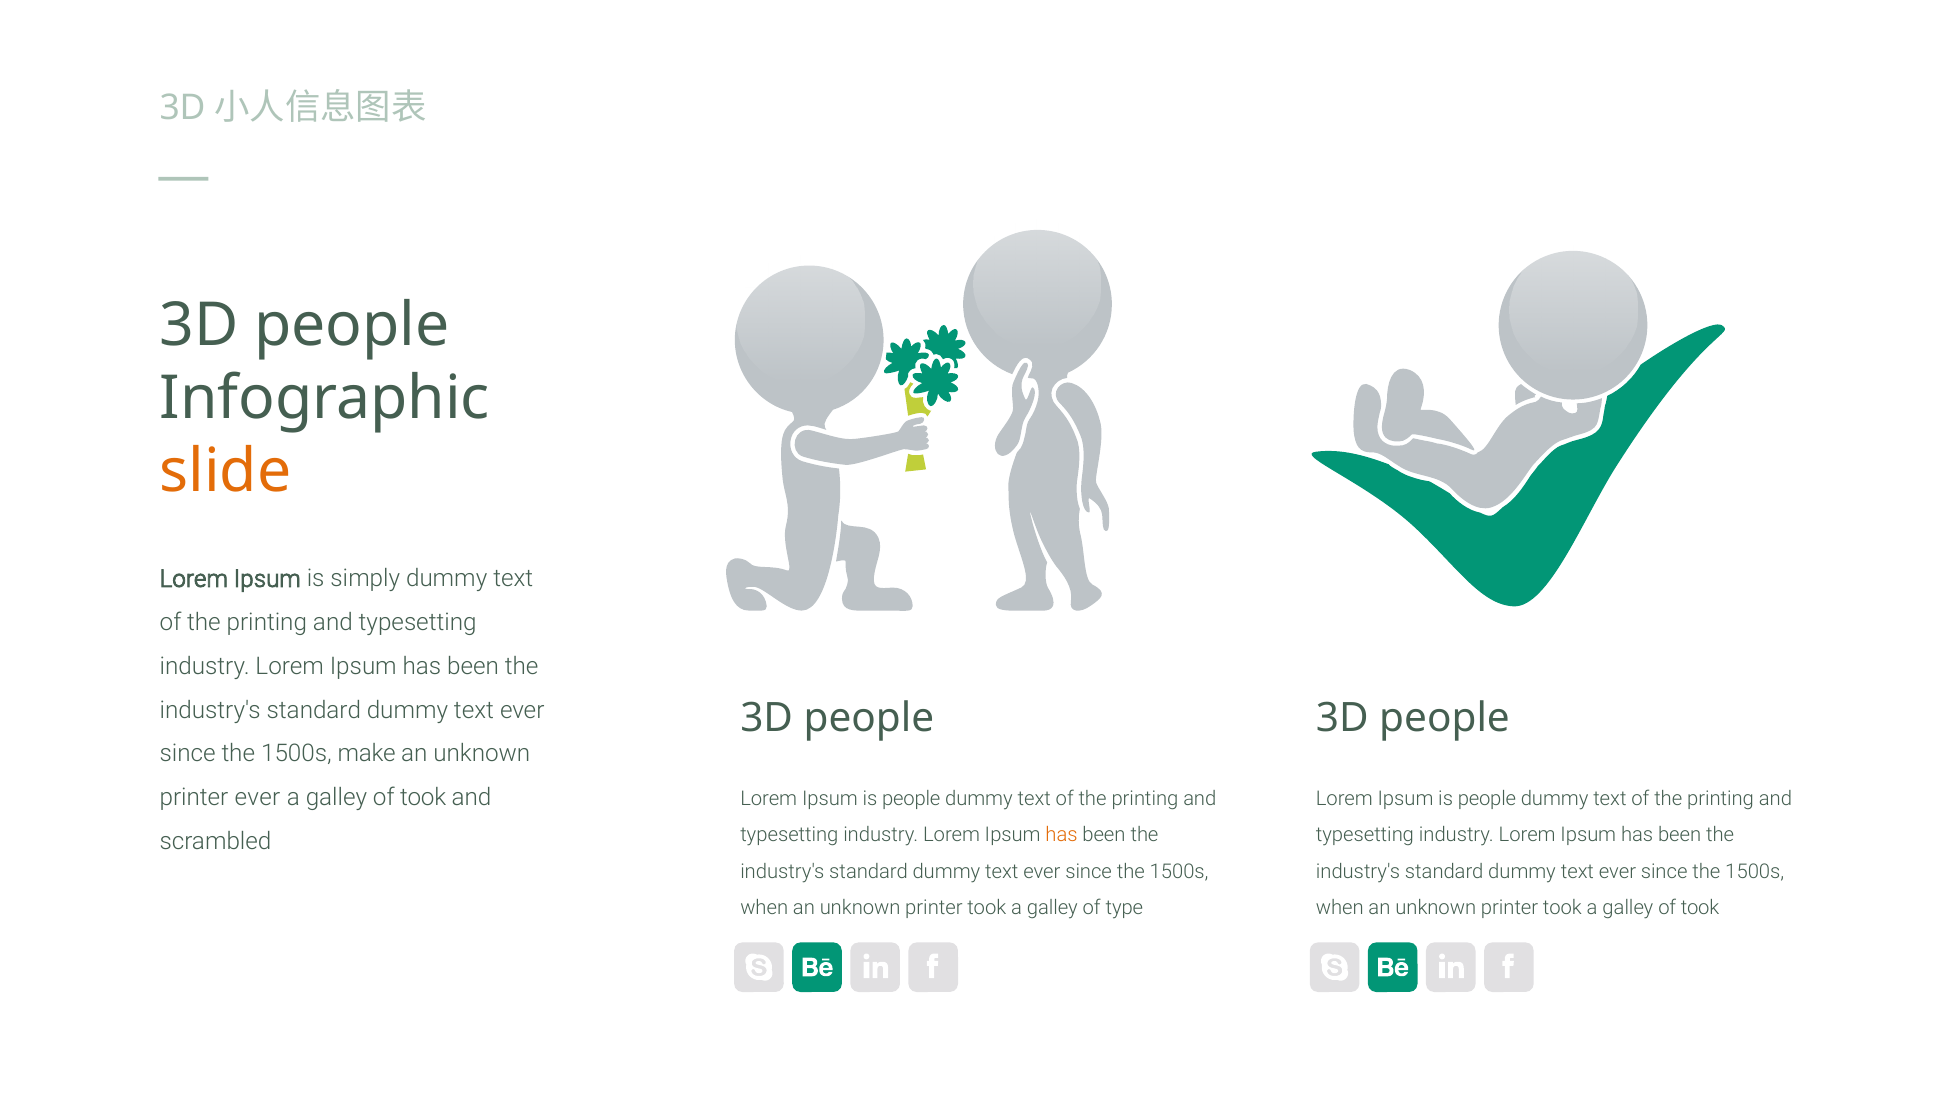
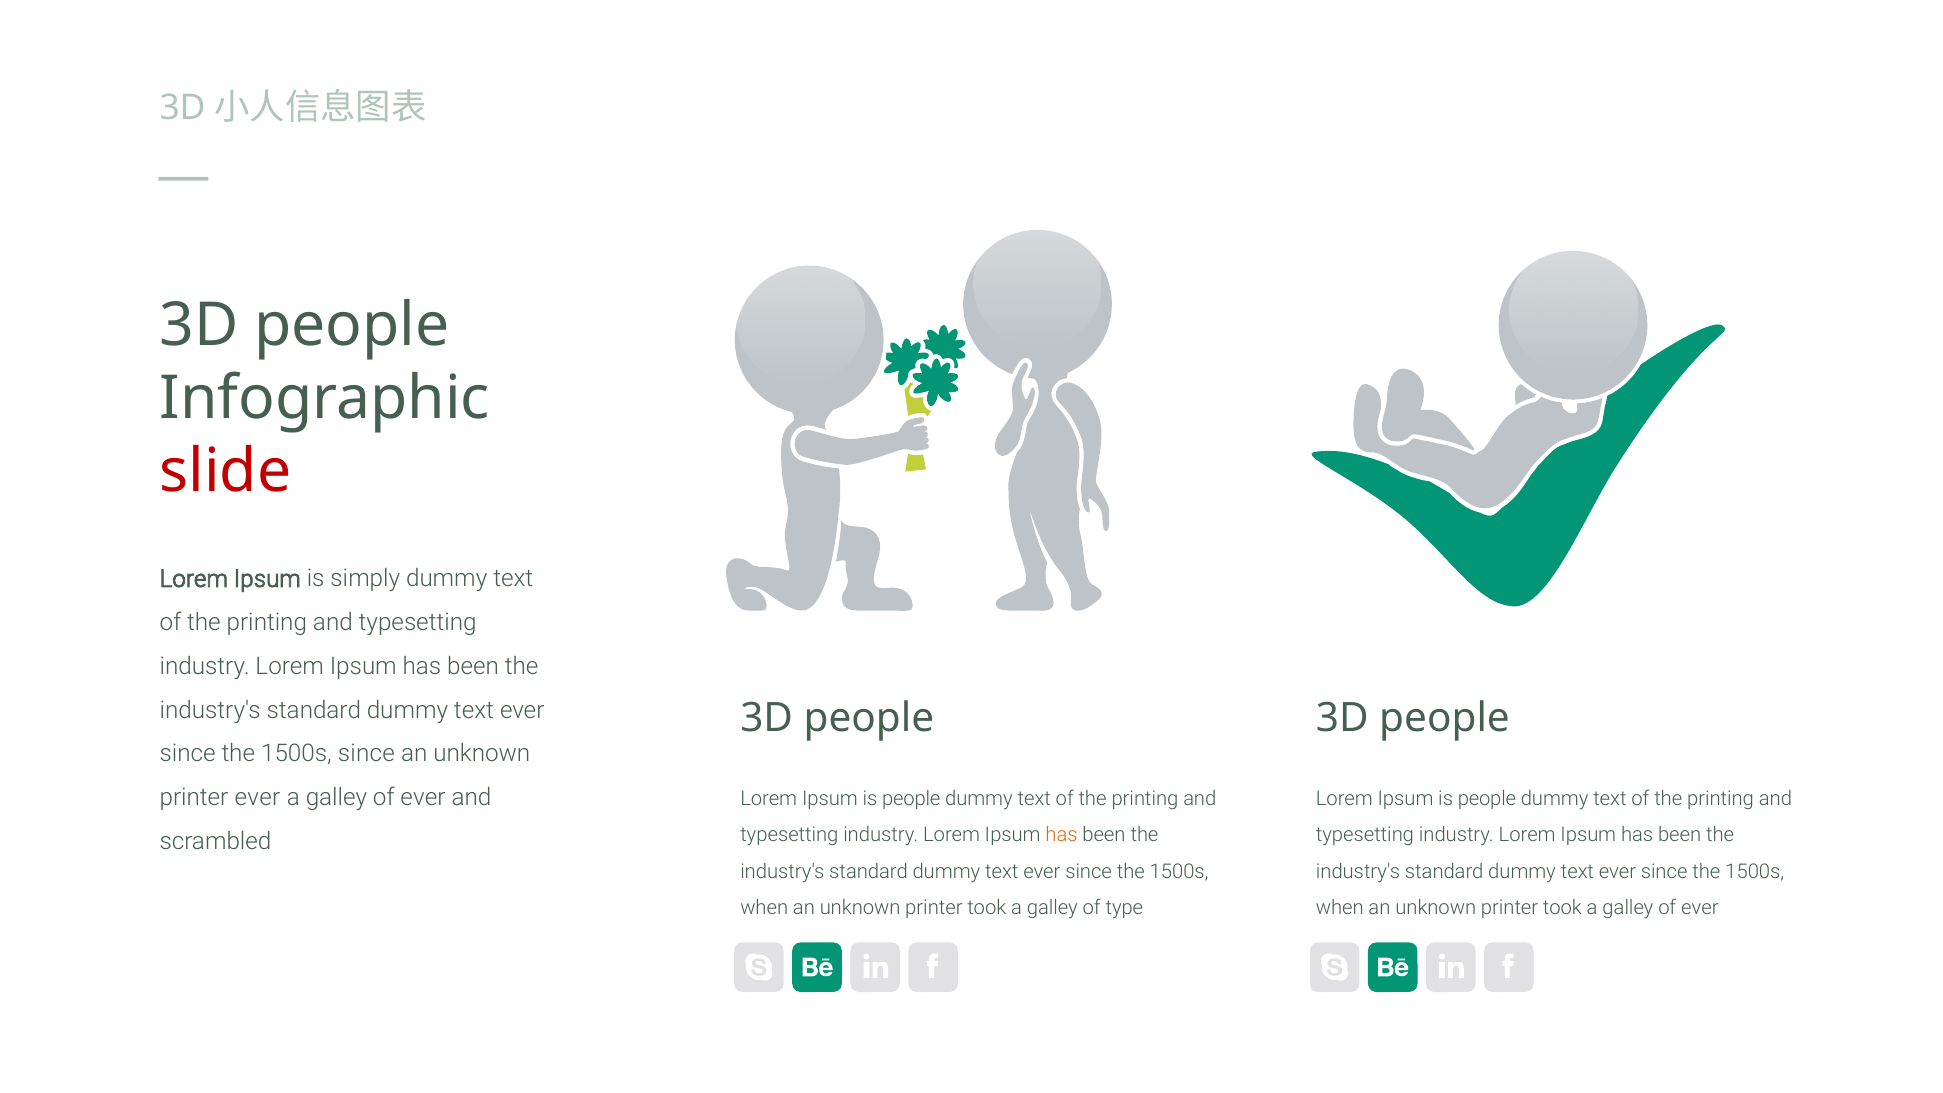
slide colour: orange -> red
1500s make: make -> since
took at (423, 797): took -> ever
took at (1700, 908): took -> ever
